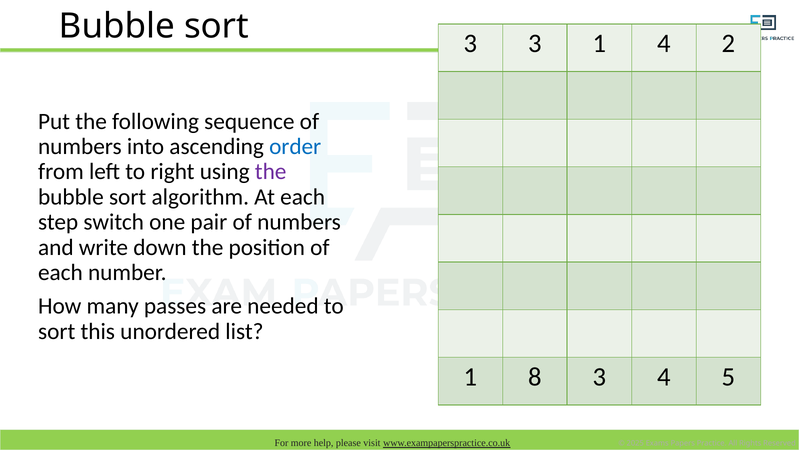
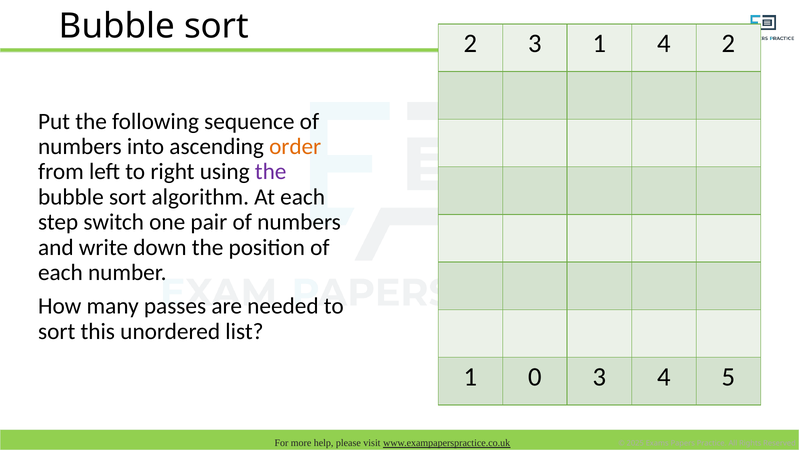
sort 3: 3 -> 2
order colour: blue -> orange
8: 8 -> 0
